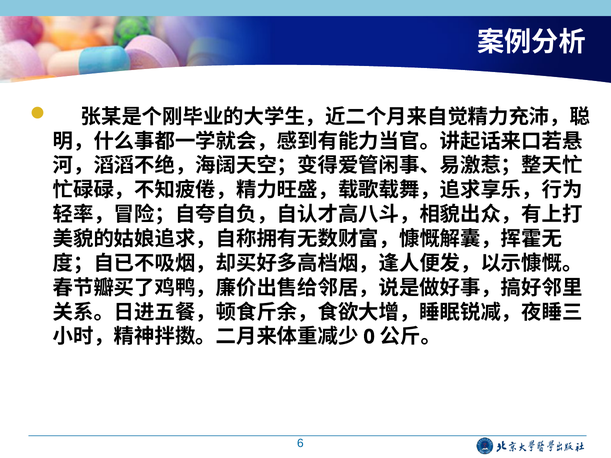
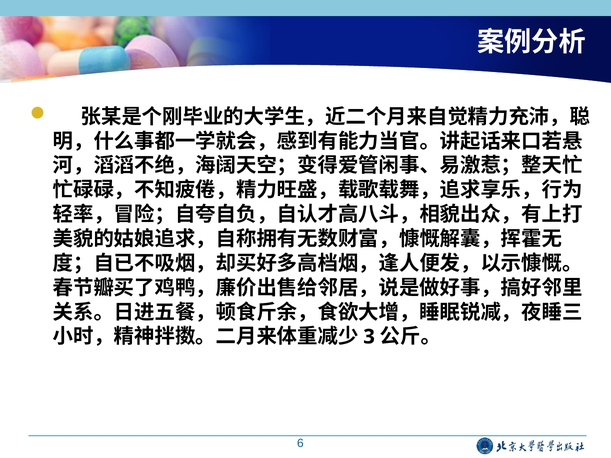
0: 0 -> 3
